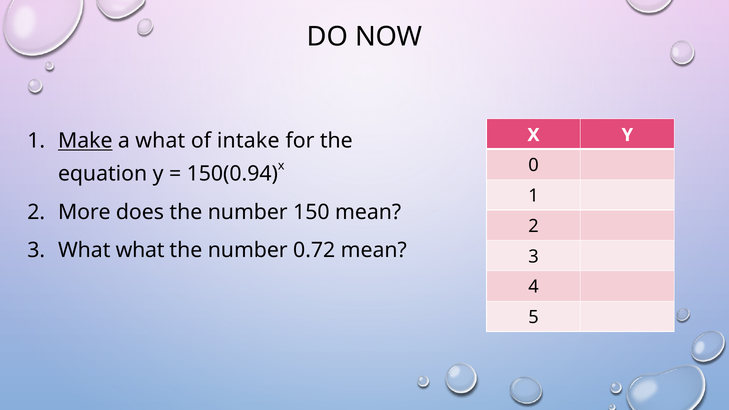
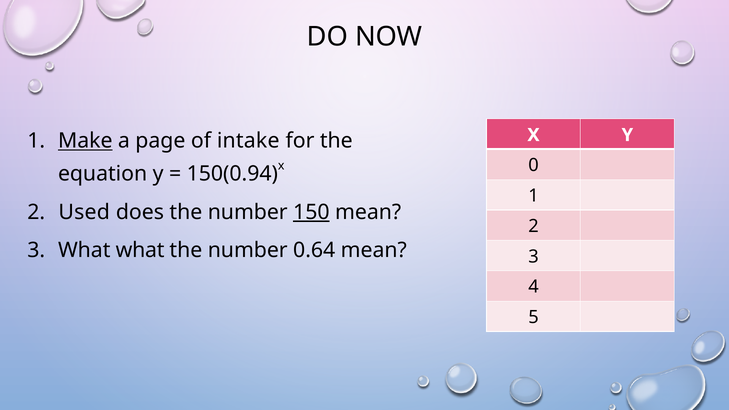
a what: what -> page
More: More -> Used
150 underline: none -> present
0.72: 0.72 -> 0.64
